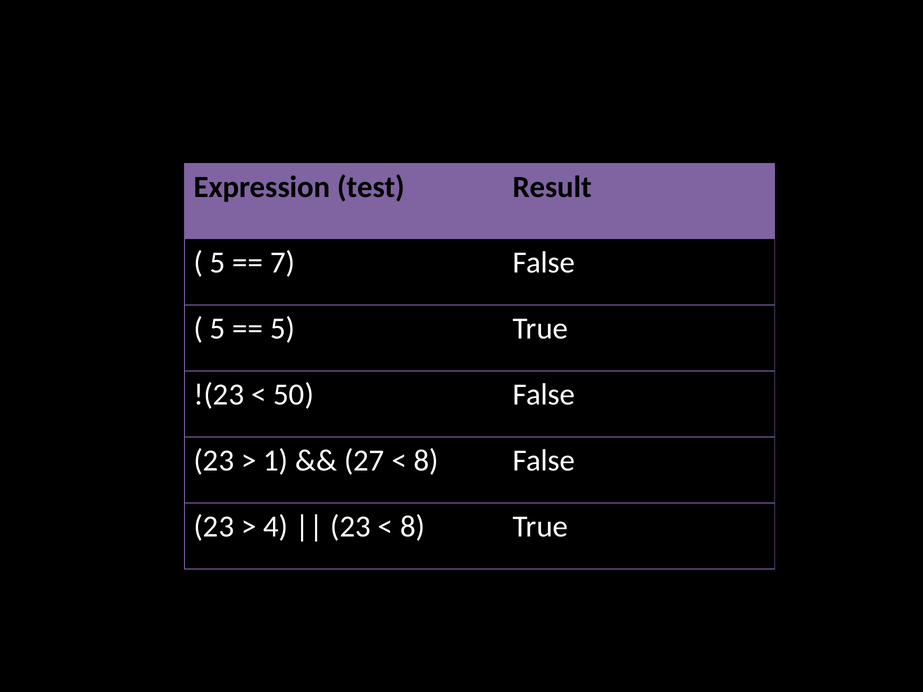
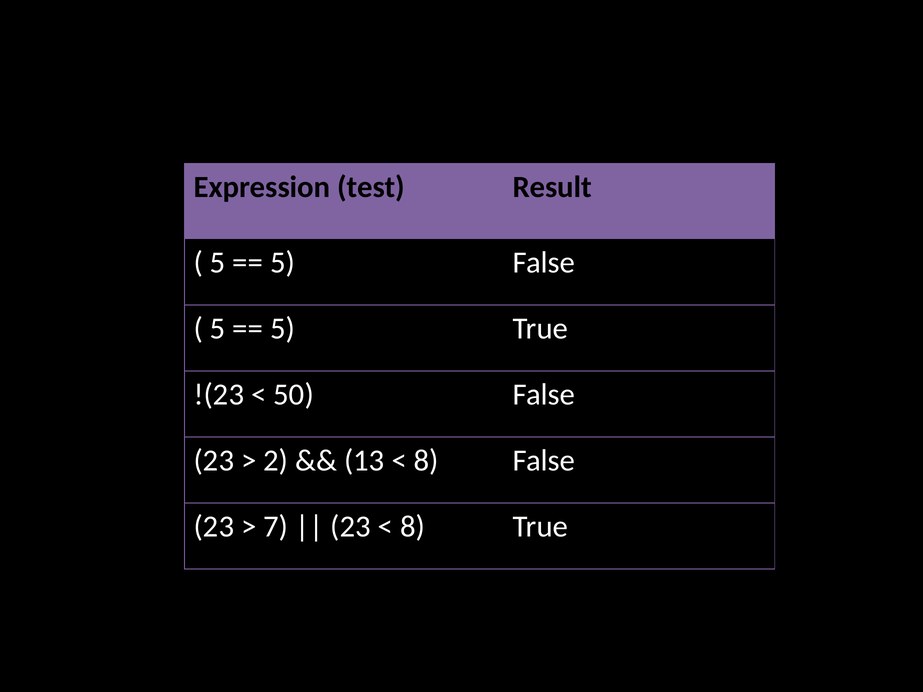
7 at (282, 263): 7 -> 5
1: 1 -> 2
27: 27 -> 13
4: 4 -> 7
